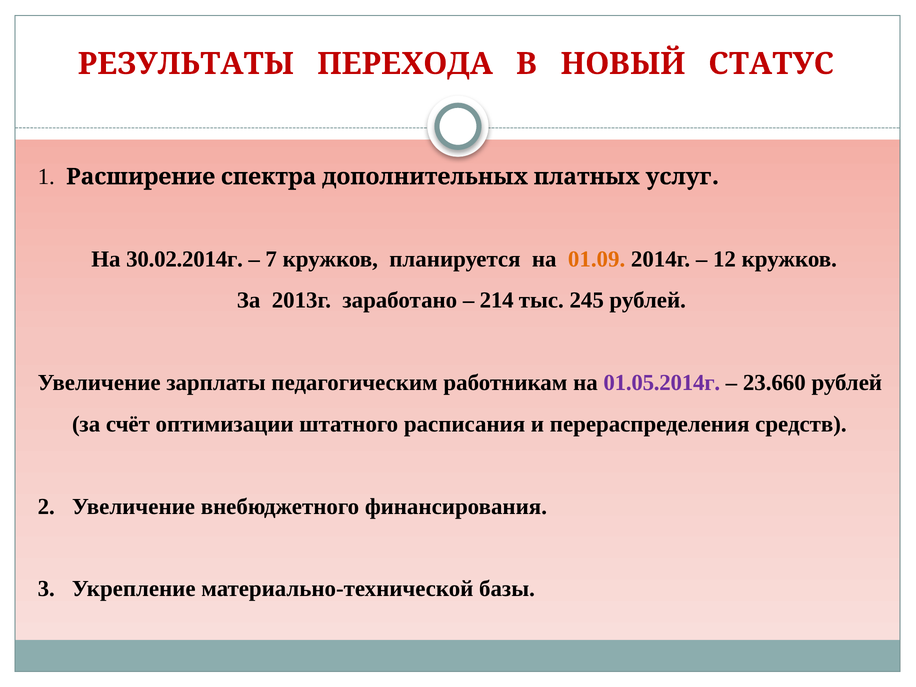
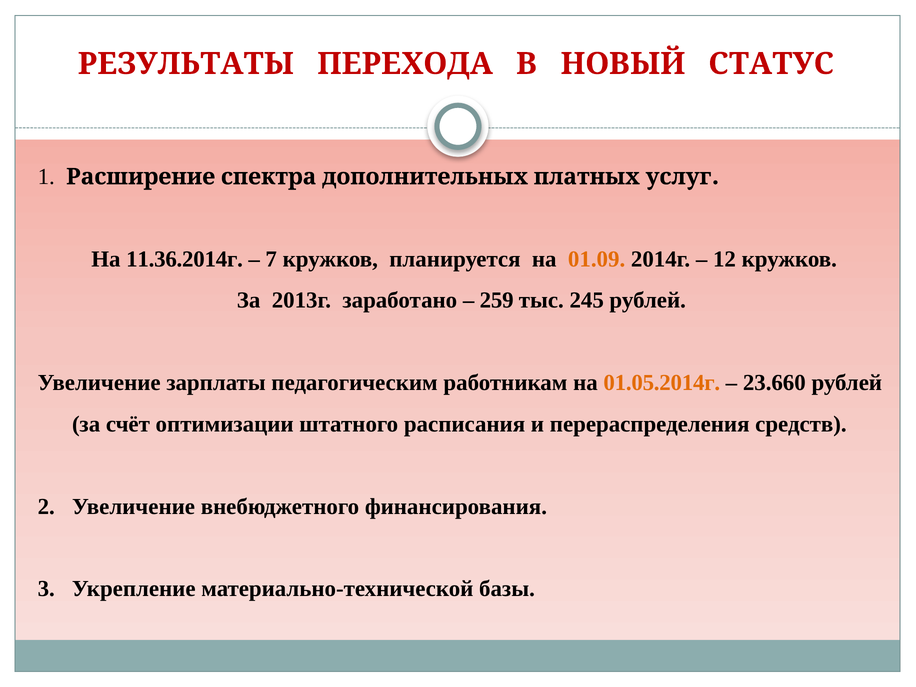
30.02.2014г: 30.02.2014г -> 11.36.2014г
214: 214 -> 259
01.05.2014г colour: purple -> orange
